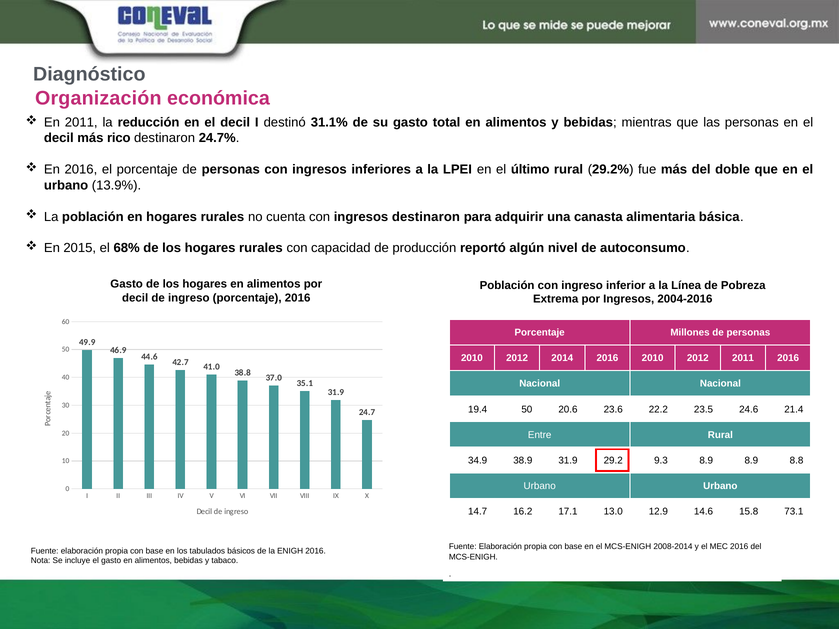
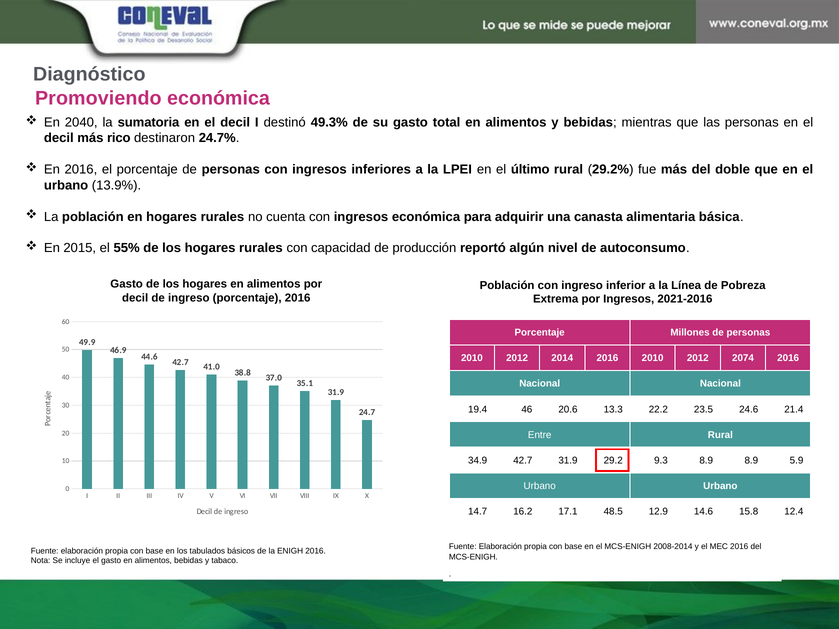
Organización: Organización -> Promoviendo
En 2011: 2011 -> 2040
reducción: reducción -> sumatoria
31.1%: 31.1% -> 49.3%
ingresos destinaron: destinaron -> económica
68%: 68% -> 55%
2004-2016: 2004-2016 -> 2021-2016
2012 2011: 2011 -> 2074
19.4 50: 50 -> 46
23.6: 23.6 -> 13.3
34.9 38.9: 38.9 -> 42.7
8.8: 8.8 -> 5.9
13.0: 13.0 -> 48.5
73.1: 73.1 -> 12.4
